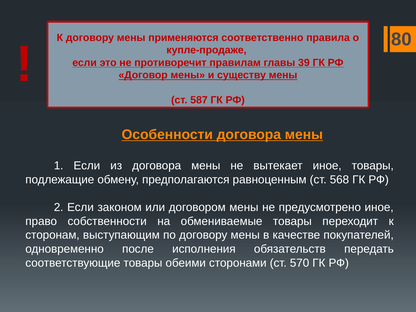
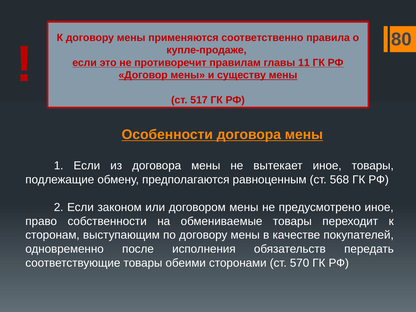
39: 39 -> 11
587: 587 -> 517
